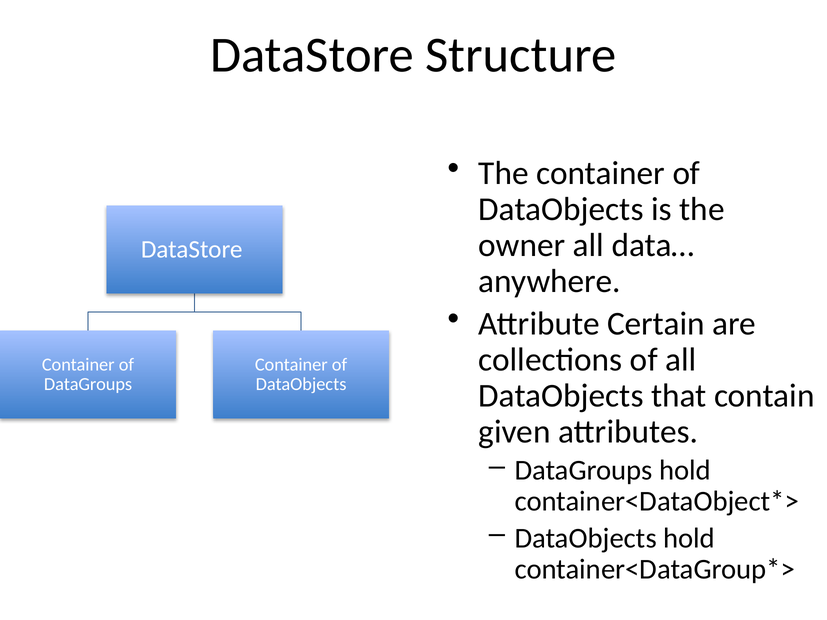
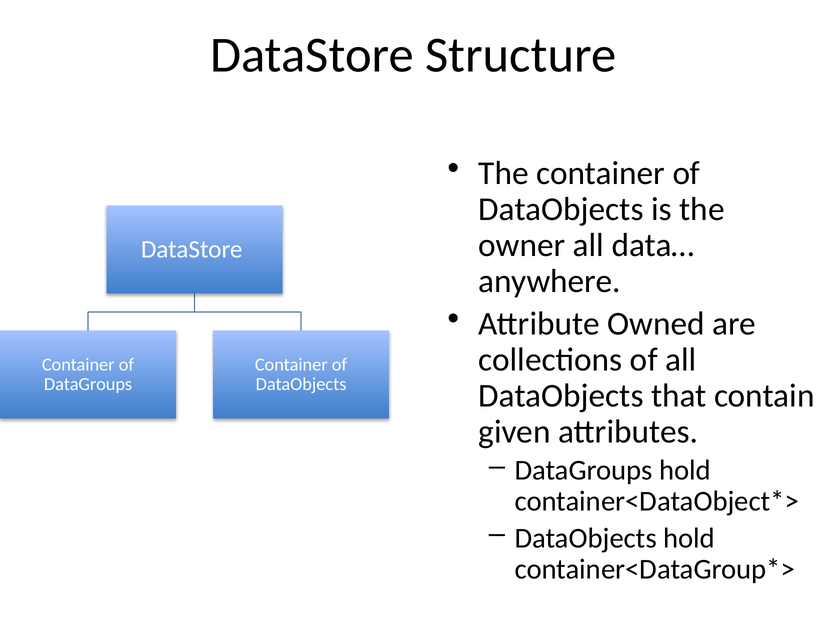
Certain: Certain -> Owned
